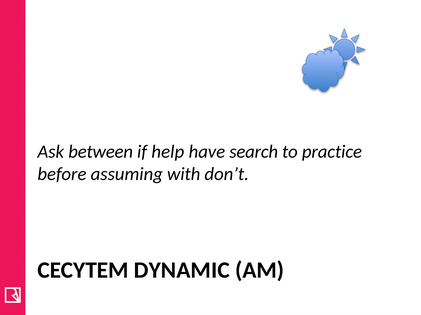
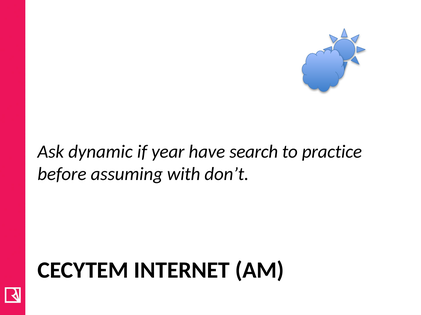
between: between -> dynamic
help: help -> year
DYNAMIC: DYNAMIC -> INTERNET
